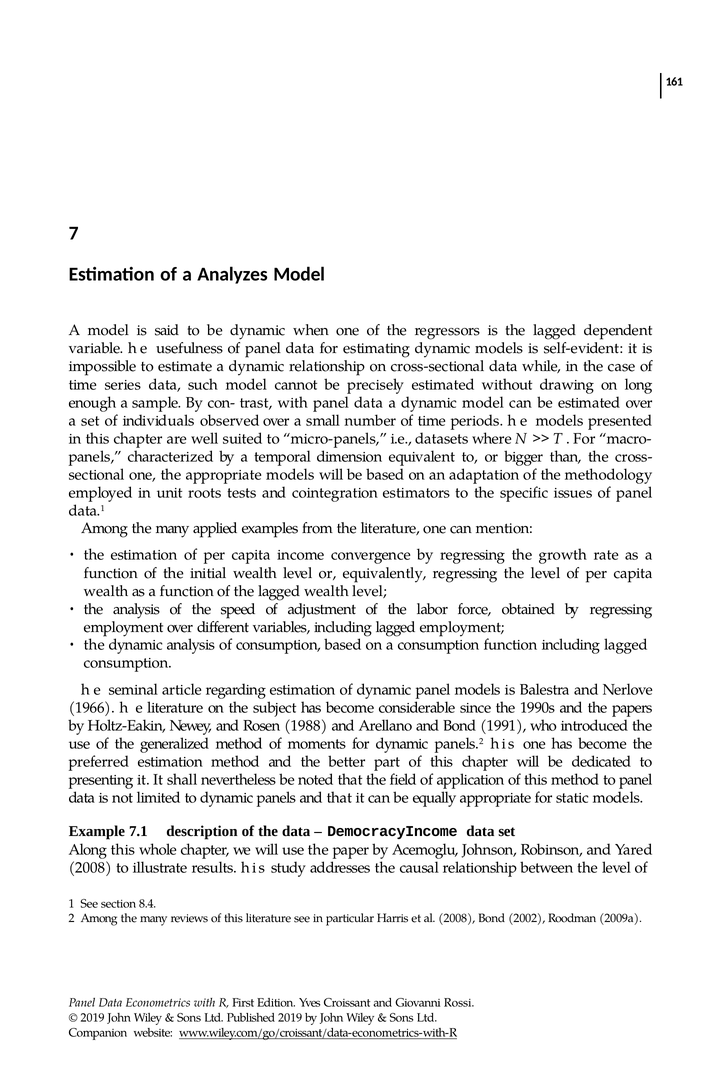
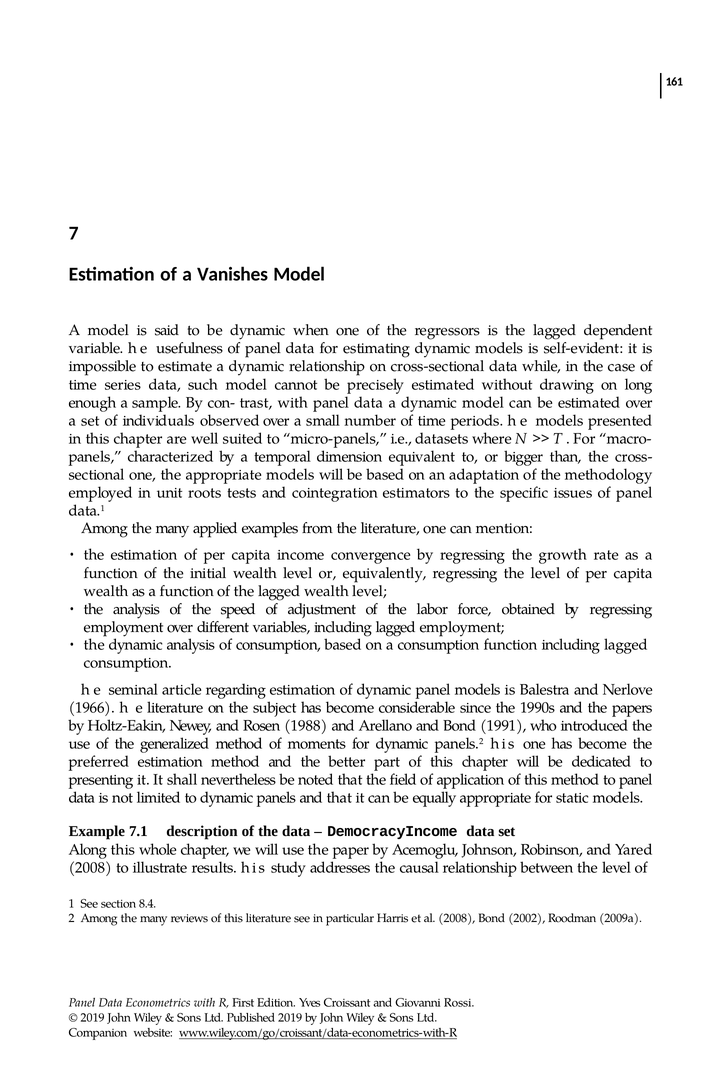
Analyzes: Analyzes -> Vanishes
